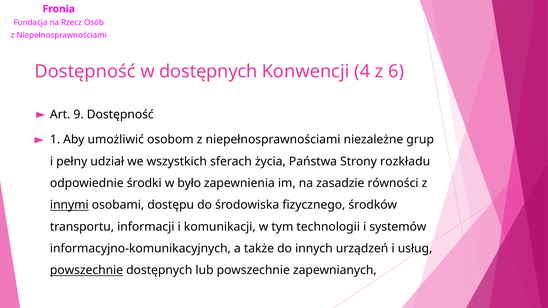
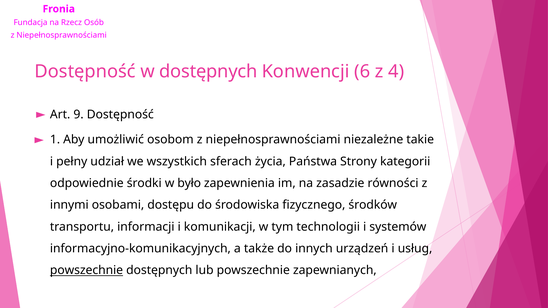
4: 4 -> 6
6: 6 -> 4
grup: grup -> takie
rozkładu: rozkładu -> kategorii
innymi underline: present -> none
